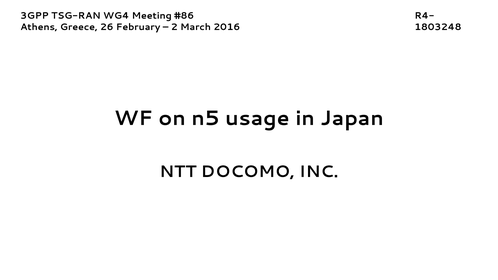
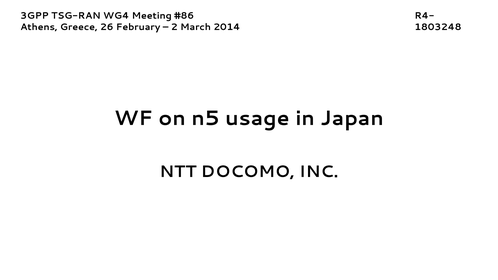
2016: 2016 -> 2014
